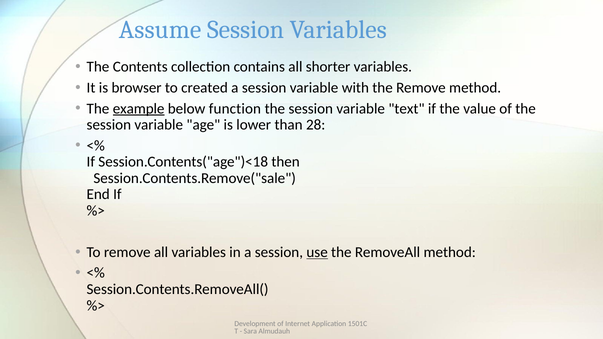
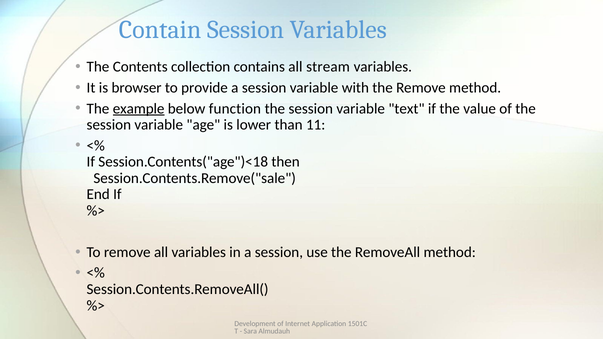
Assume: Assume -> Contain
shorter: shorter -> stream
created: created -> provide
28: 28 -> 11
use underline: present -> none
